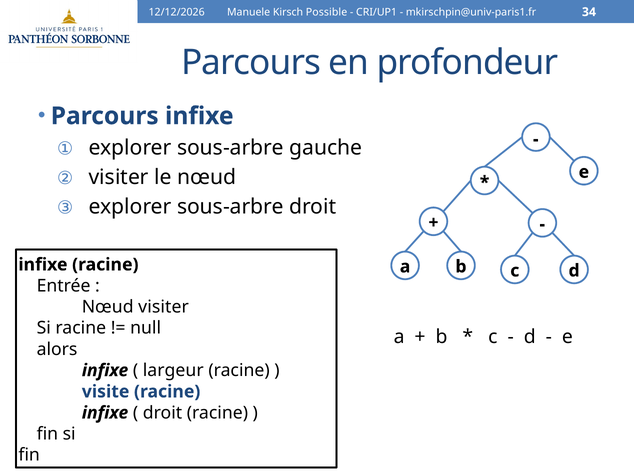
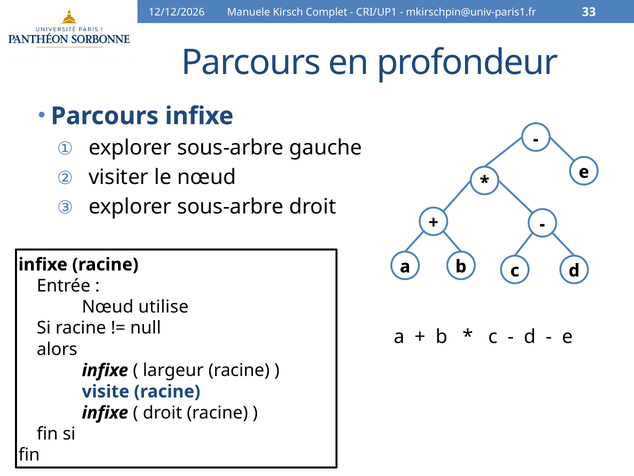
Possible: Possible -> Complet
34: 34 -> 33
Nœud visiter: visiter -> utilise
